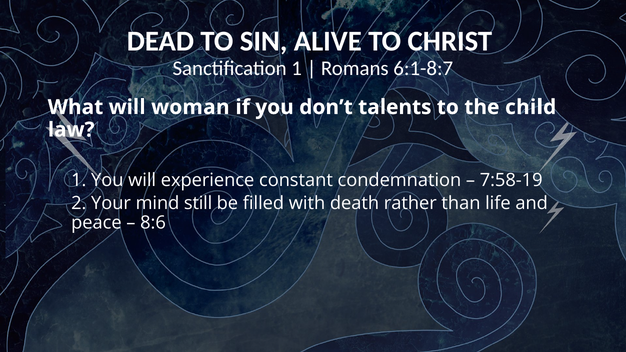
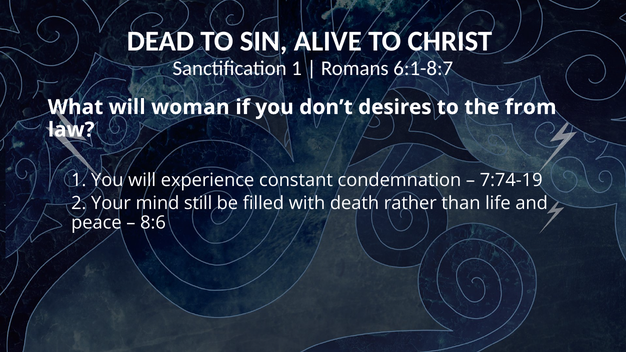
talents: talents -> desires
child: child -> from
7:58-19: 7:58-19 -> 7:74-19
